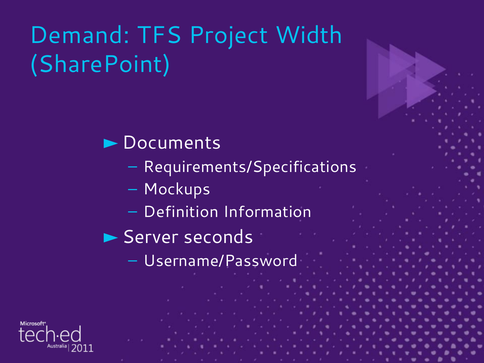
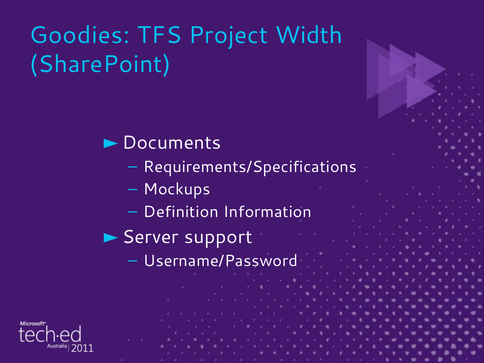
Demand: Demand -> Goodies
seconds: seconds -> support
